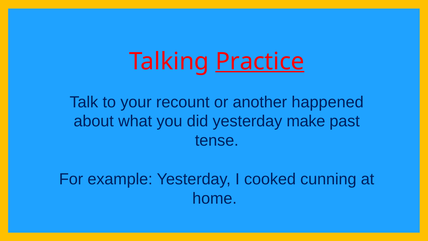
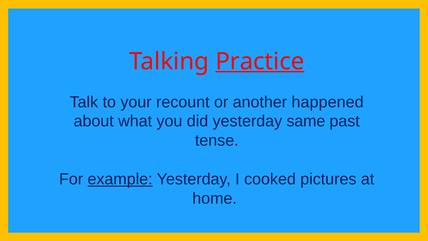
make: make -> same
example underline: none -> present
cunning: cunning -> pictures
